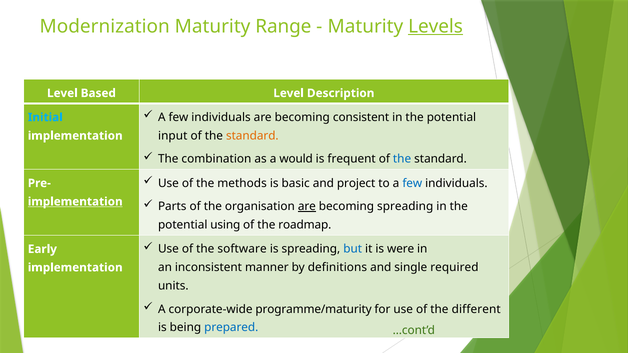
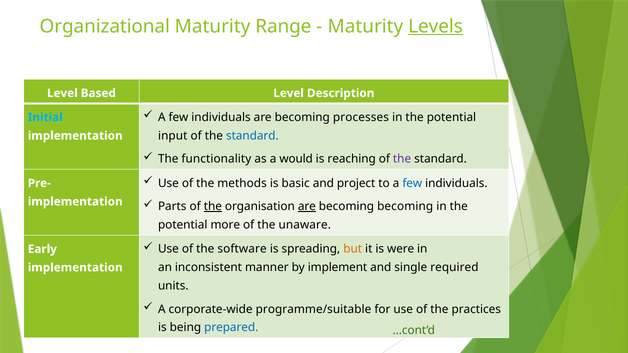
Modernization: Modernization -> Organizational
consistent: consistent -> processes
standard at (252, 136) colour: orange -> blue
combination: combination -> functionality
frequent: frequent -> reaching
the at (402, 159) colour: blue -> purple
implementation at (75, 202) underline: present -> none
the at (213, 207) underline: none -> present
becoming spreading: spreading -> becoming
using: using -> more
roadmap: roadmap -> unaware
but colour: blue -> orange
definitions: definitions -> implement
programme/maturity: programme/maturity -> programme/suitable
different: different -> practices
